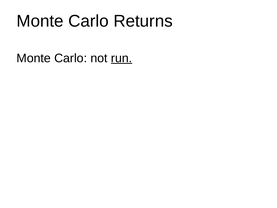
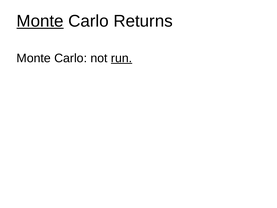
Monte at (40, 21) underline: none -> present
